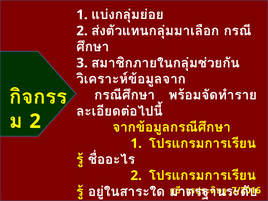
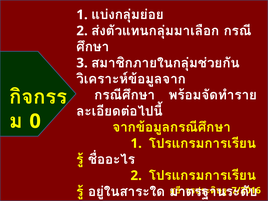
2 at (35, 121): 2 -> 0
